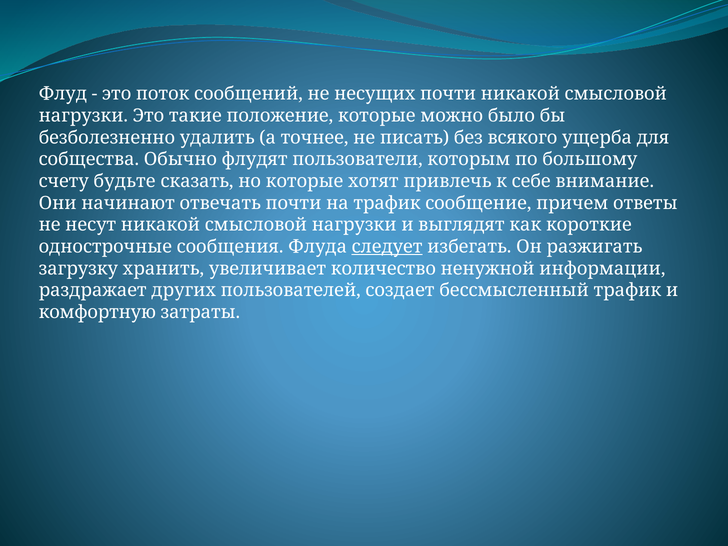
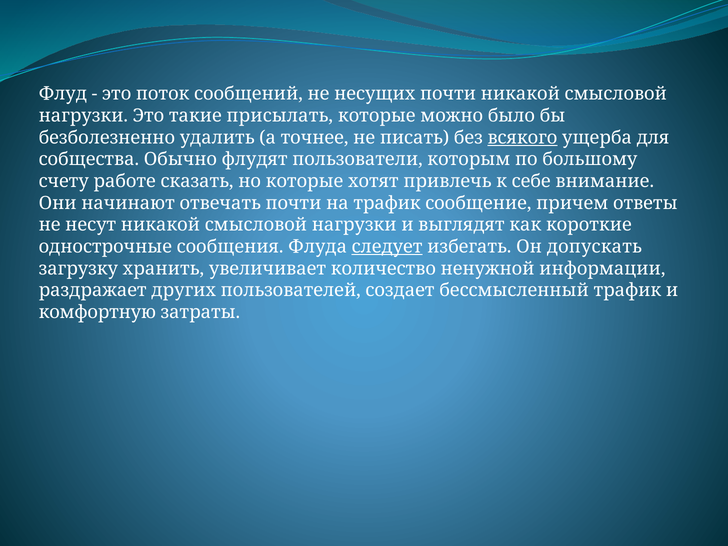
положение: положение -> присылать
всякого underline: none -> present
будьте: будьте -> работе
разжигать: разжигать -> допускать
